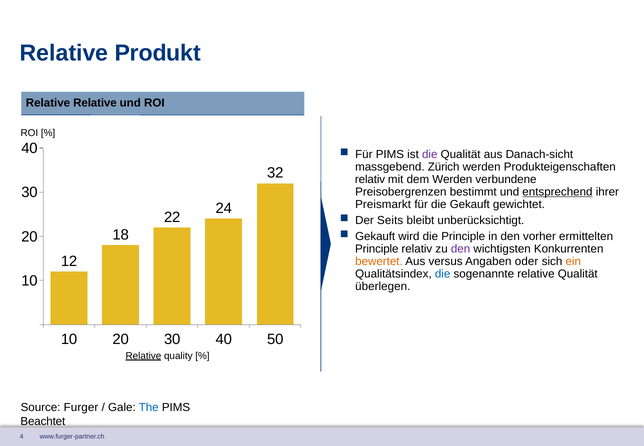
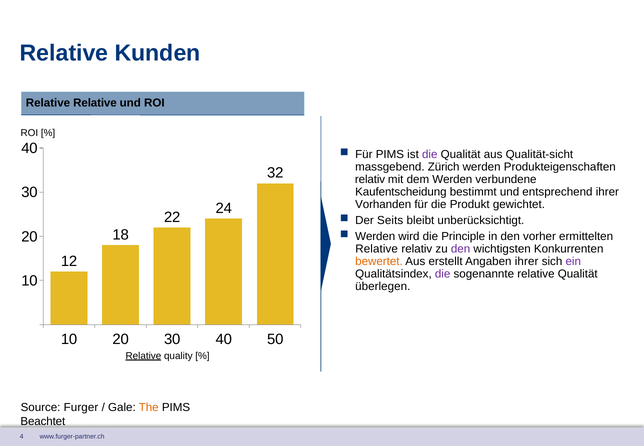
Produkt: Produkt -> Kunden
Danach-sicht: Danach-sicht -> Qualität-sicht
Preisobergrenzen: Preisobergrenzen -> Kaufentscheidung
entsprechend underline: present -> none
Preismarkt: Preismarkt -> Vorhanden
die Gekauft: Gekauft -> Produkt
Gekauft at (375, 236): Gekauft -> Werden
Principle at (377, 249): Principle -> Relative
versus: versus -> erstellt
Angaben oder: oder -> ihrer
ein colour: orange -> purple
die at (443, 274) colour: blue -> purple
The colour: blue -> orange
